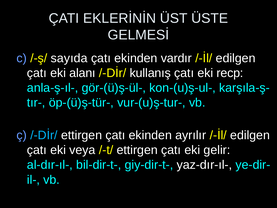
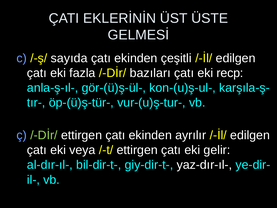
vardır: vardır -> çeşitli
alanı: alanı -> fazla
kullanış: kullanış -> bazıları
/-Dİr/ at (44, 135) colour: light blue -> light green
